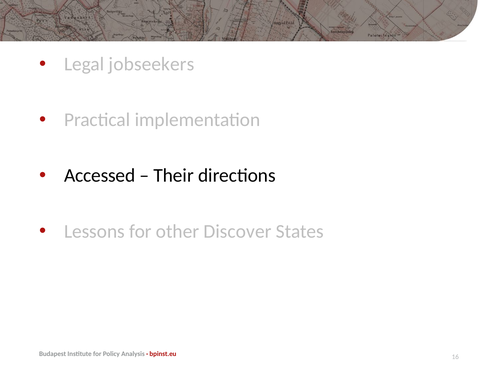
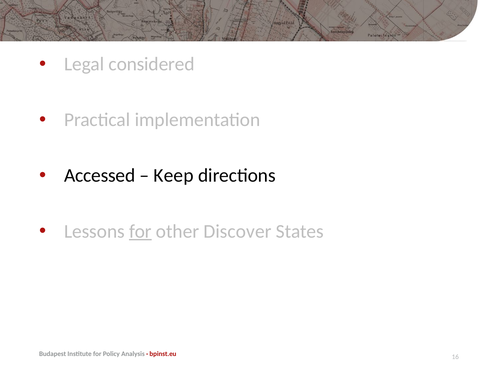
jobseekers: jobseekers -> considered
Their: Their -> Keep
for at (140, 231) underline: none -> present
